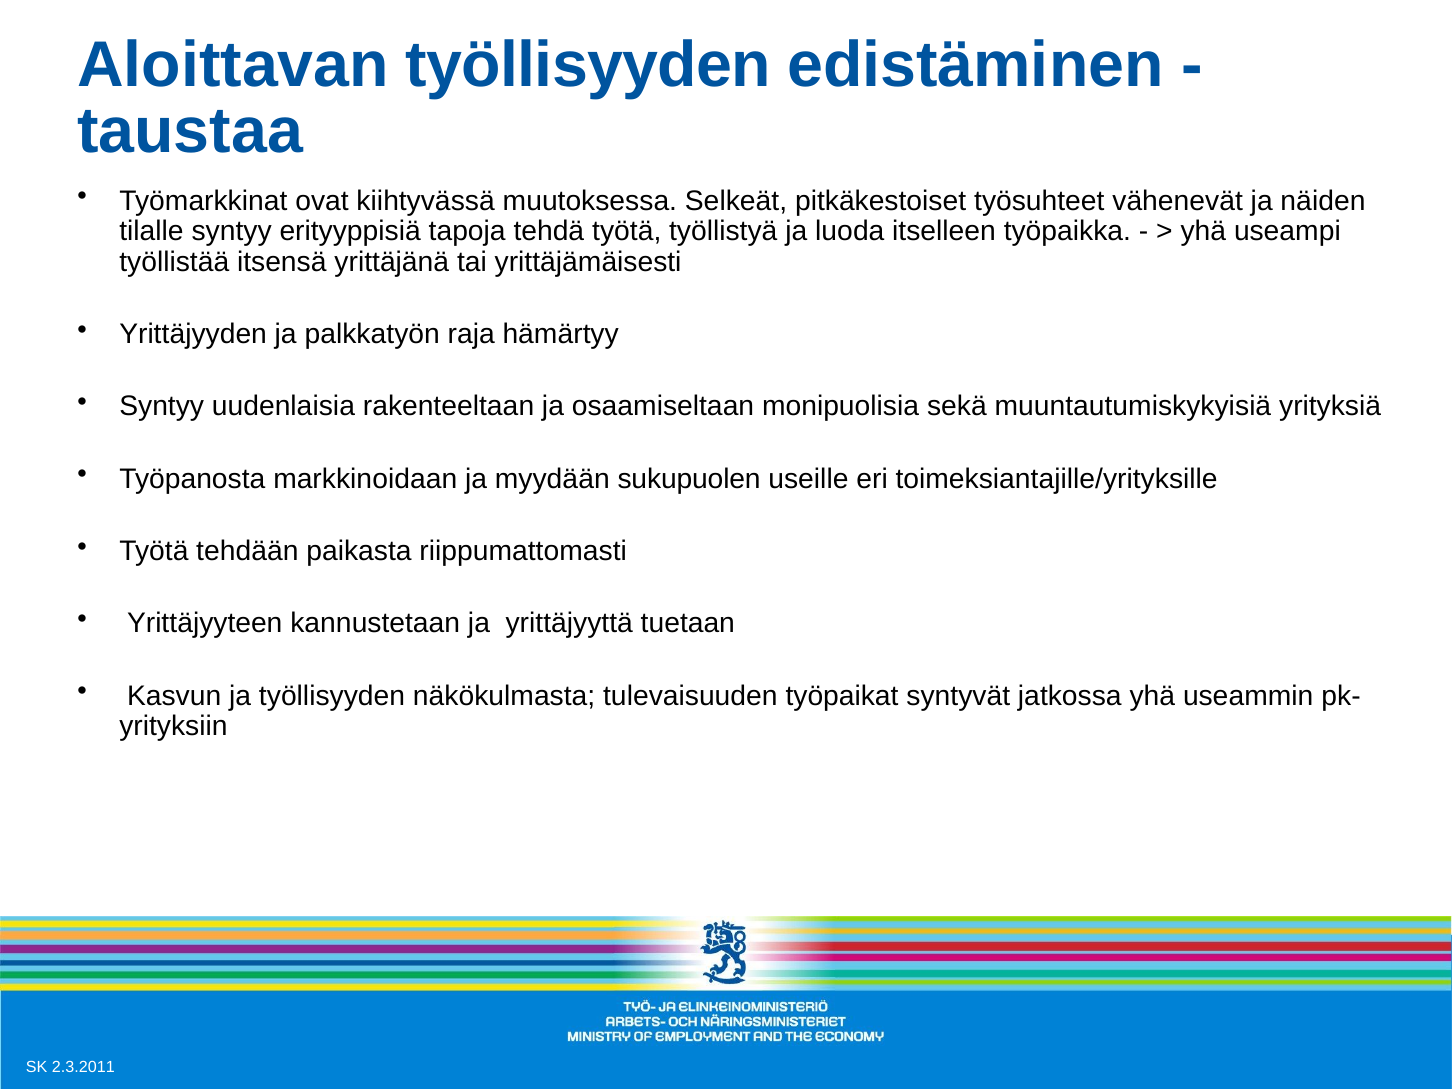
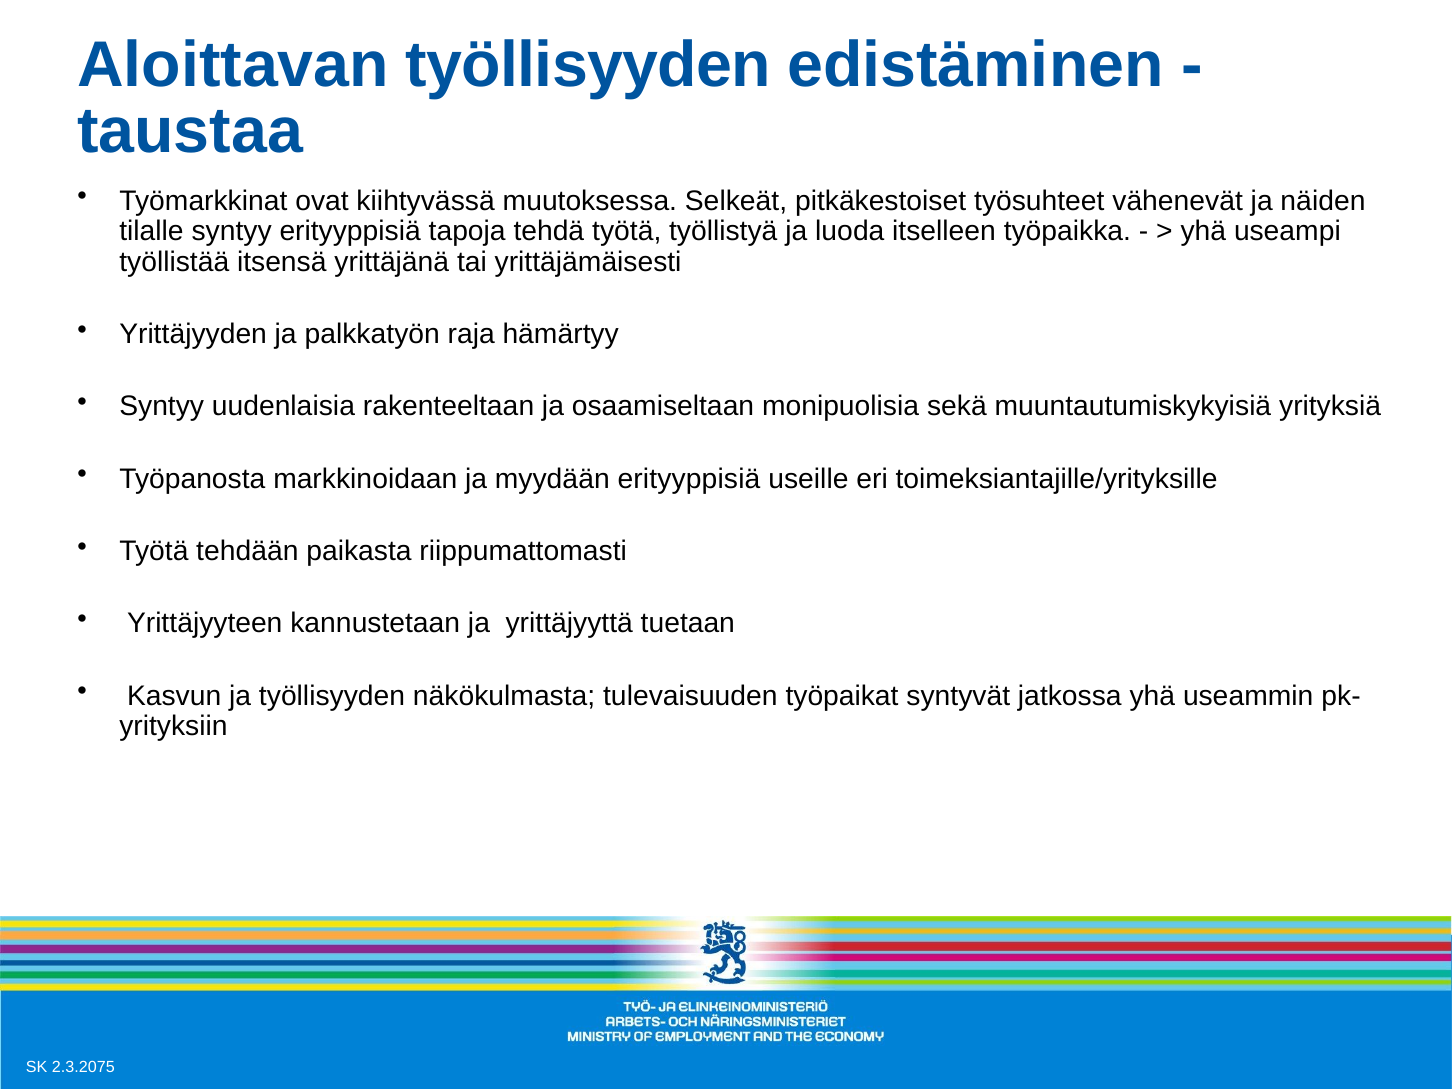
myydään sukupuolen: sukupuolen -> erityyppisiä
2.3.2011: 2.3.2011 -> 2.3.2075
